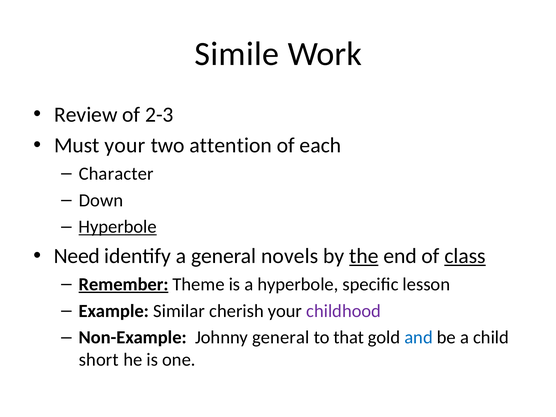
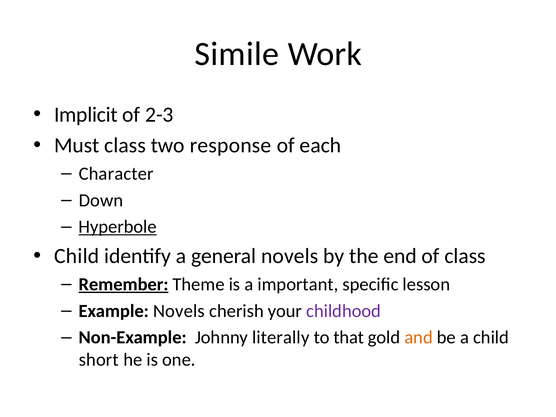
Review: Review -> Implicit
Must your: your -> class
attention: attention -> response
Need at (77, 256): Need -> Child
the underline: present -> none
class at (465, 256) underline: present -> none
a hyperbole: hyperbole -> important
Example Similar: Similar -> Novels
Johnny general: general -> literally
and colour: blue -> orange
